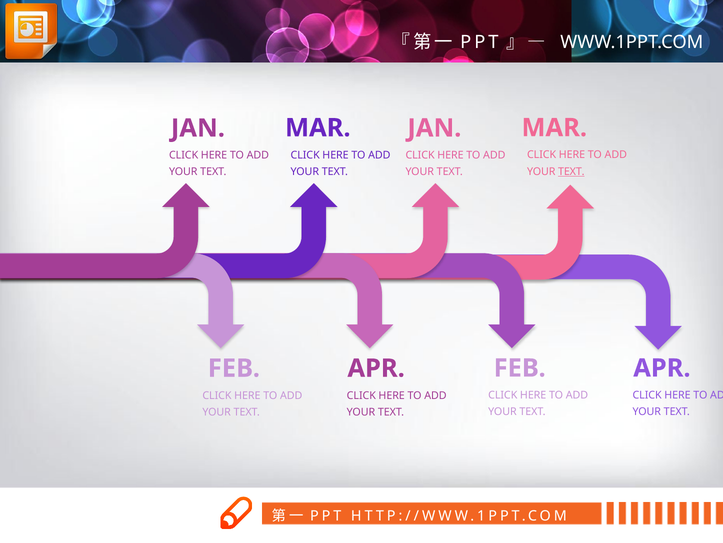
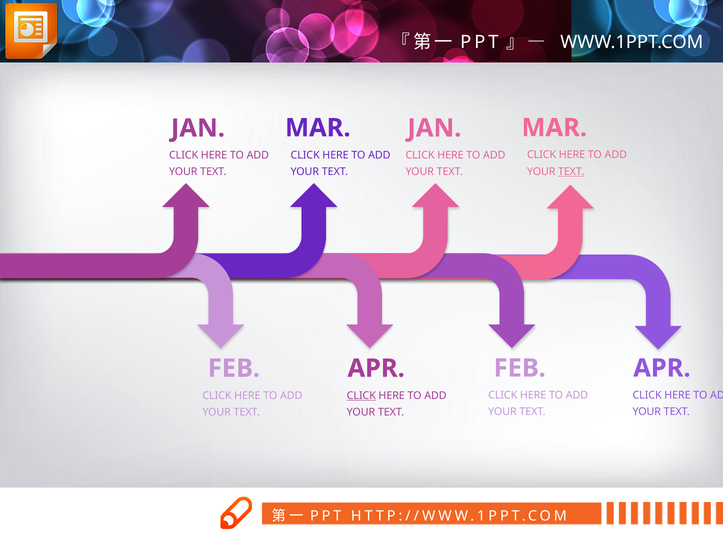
CLICK at (361, 395) underline: none -> present
